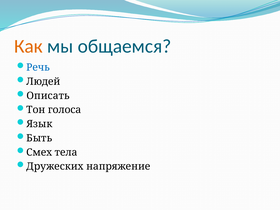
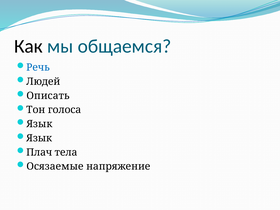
Как colour: orange -> black
Быть at (39, 138): Быть -> Язык
Смех: Смех -> Плач
Дружеских: Дружеских -> Осязаемые
